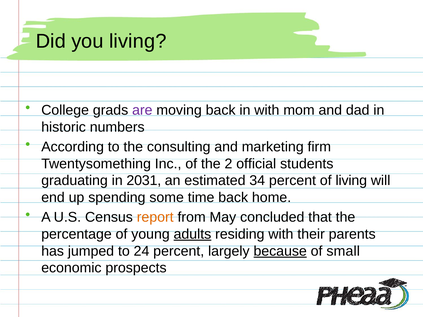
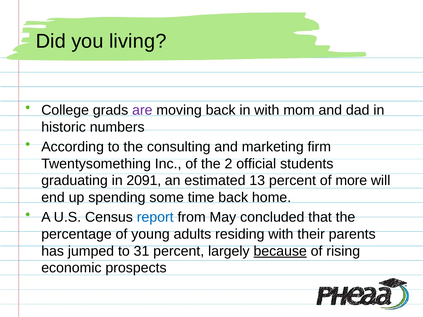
2031: 2031 -> 2091
34: 34 -> 13
of living: living -> more
report colour: orange -> blue
adults underline: present -> none
24: 24 -> 31
small: small -> rising
